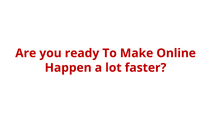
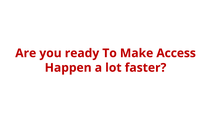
Online: Online -> Access
